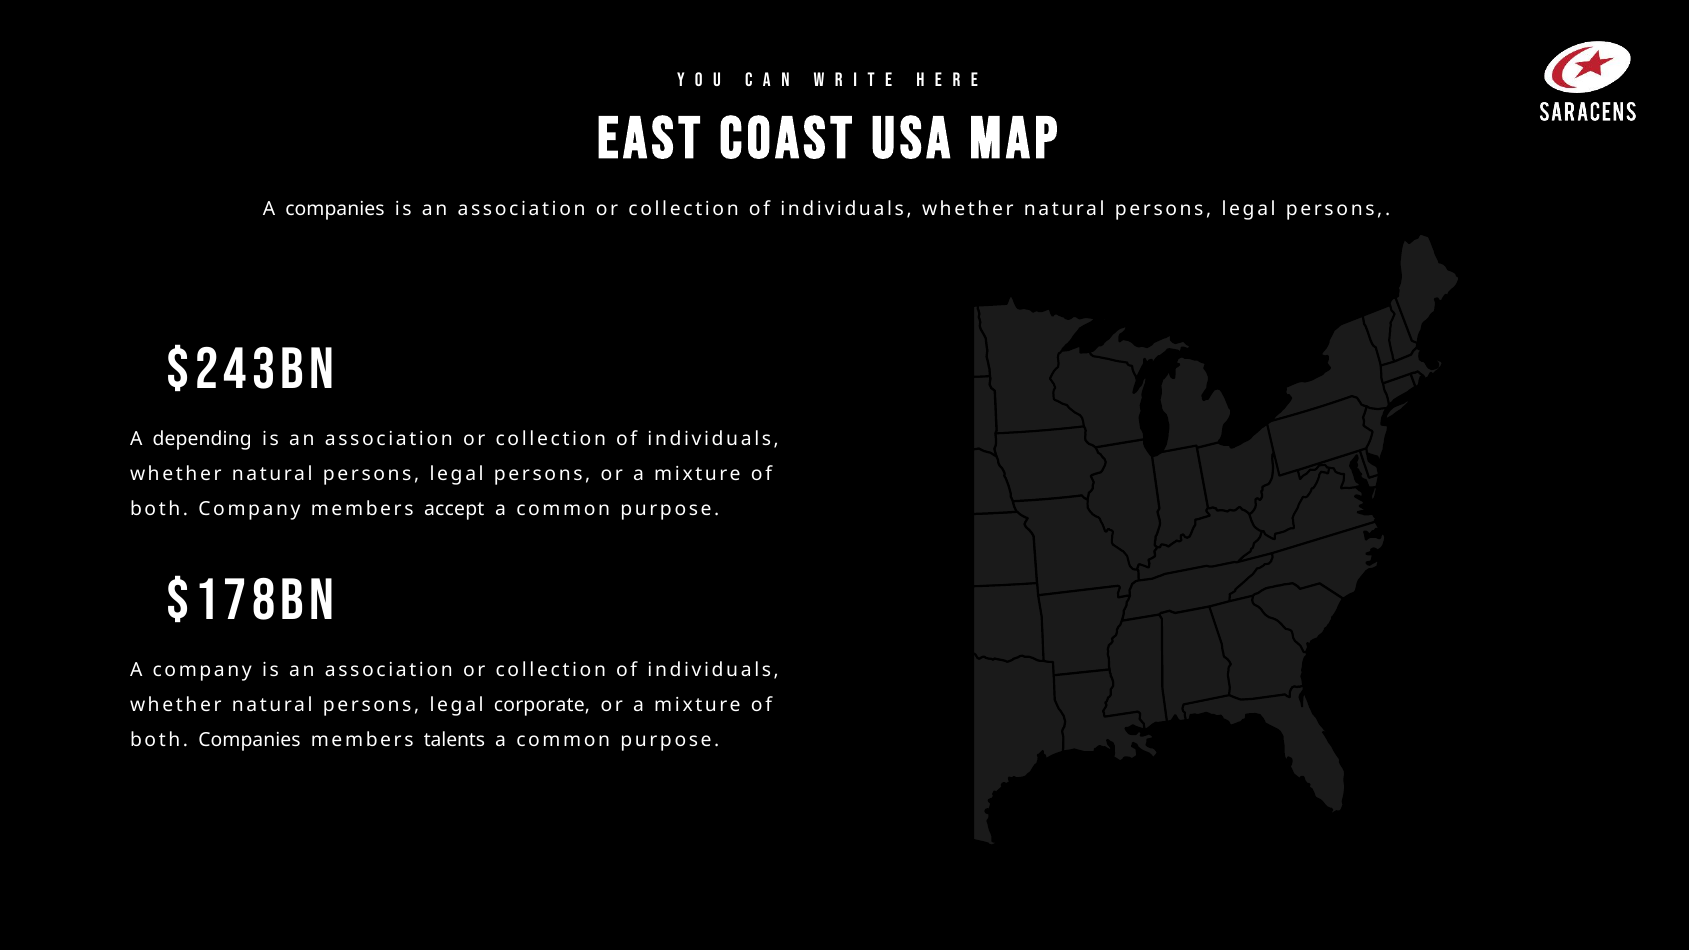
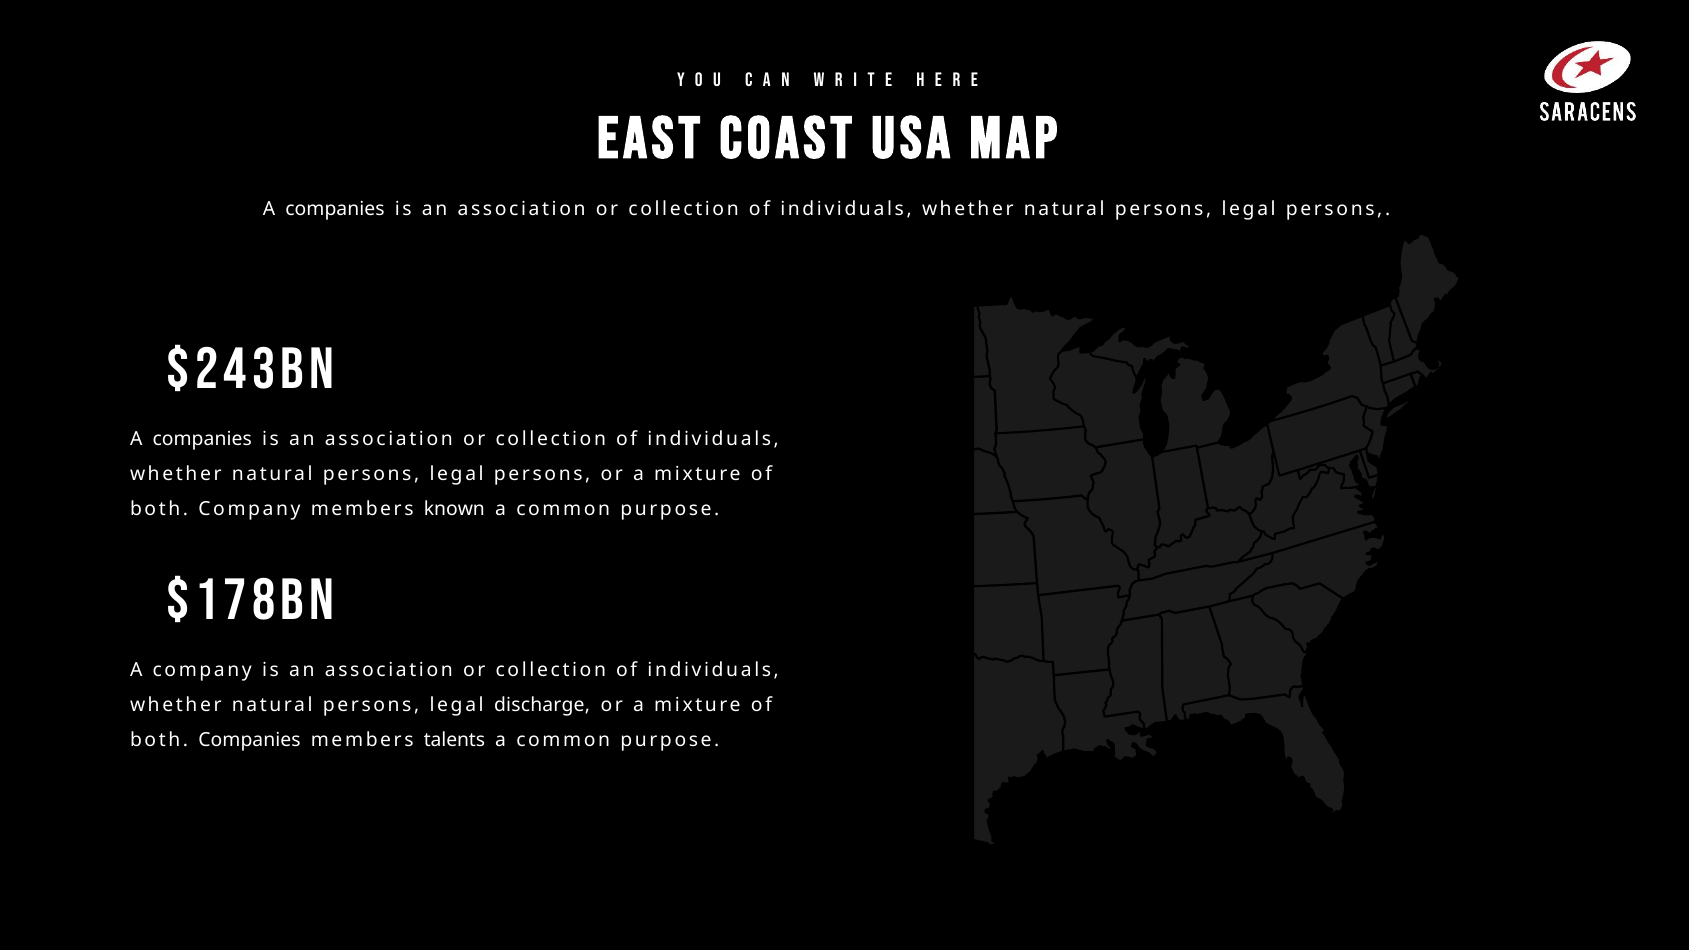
depending at (202, 439): depending -> companies
accept: accept -> known
corporate: corporate -> discharge
